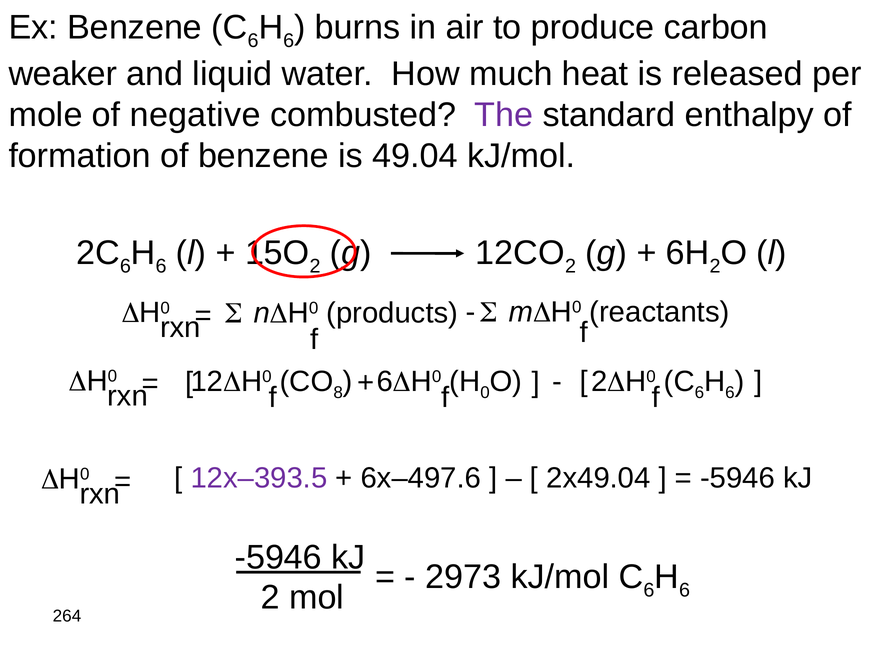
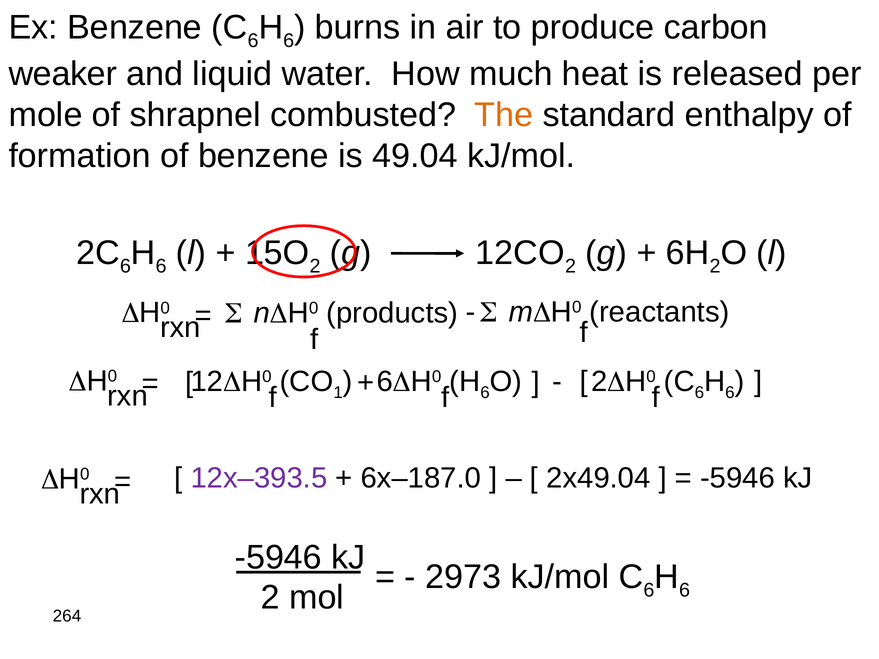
negative: negative -> shrapnel
The colour: purple -> orange
8: 8 -> 1
0 at (485, 393): 0 -> 6
6x–497.6: 6x–497.6 -> 6x–187.0
